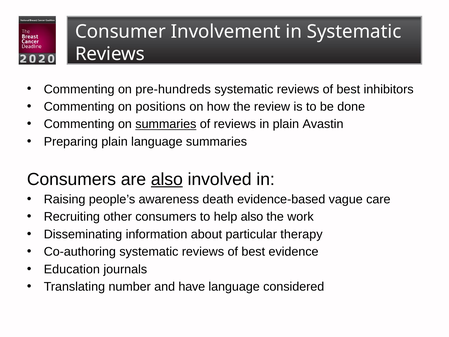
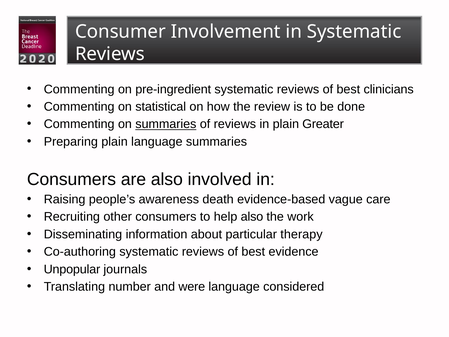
pre-hundreds: pre-hundreds -> pre-ingredient
inhibitors: inhibitors -> clinicians
positions: positions -> statistical
Avastin: Avastin -> Greater
also at (167, 179) underline: present -> none
Education: Education -> Unpopular
have: have -> were
